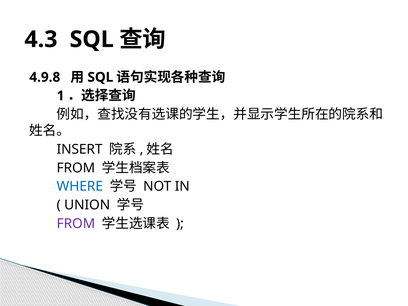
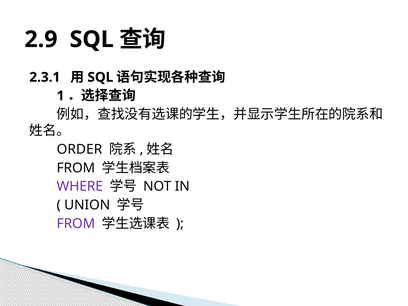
4.3: 4.3 -> 2.9
4.9.8: 4.9.8 -> 2.3.1
INSERT: INSERT -> ORDER
WHERE colour: blue -> purple
